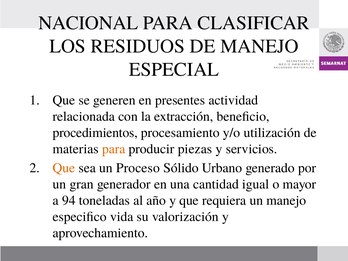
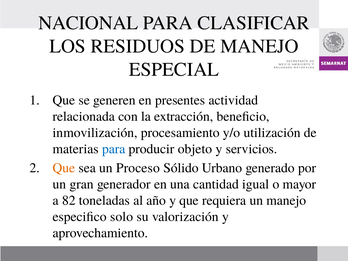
procedimientos: procedimientos -> inmovilización
para at (114, 149) colour: orange -> blue
piezas: piezas -> objeto
94: 94 -> 82
vida: vida -> solo
